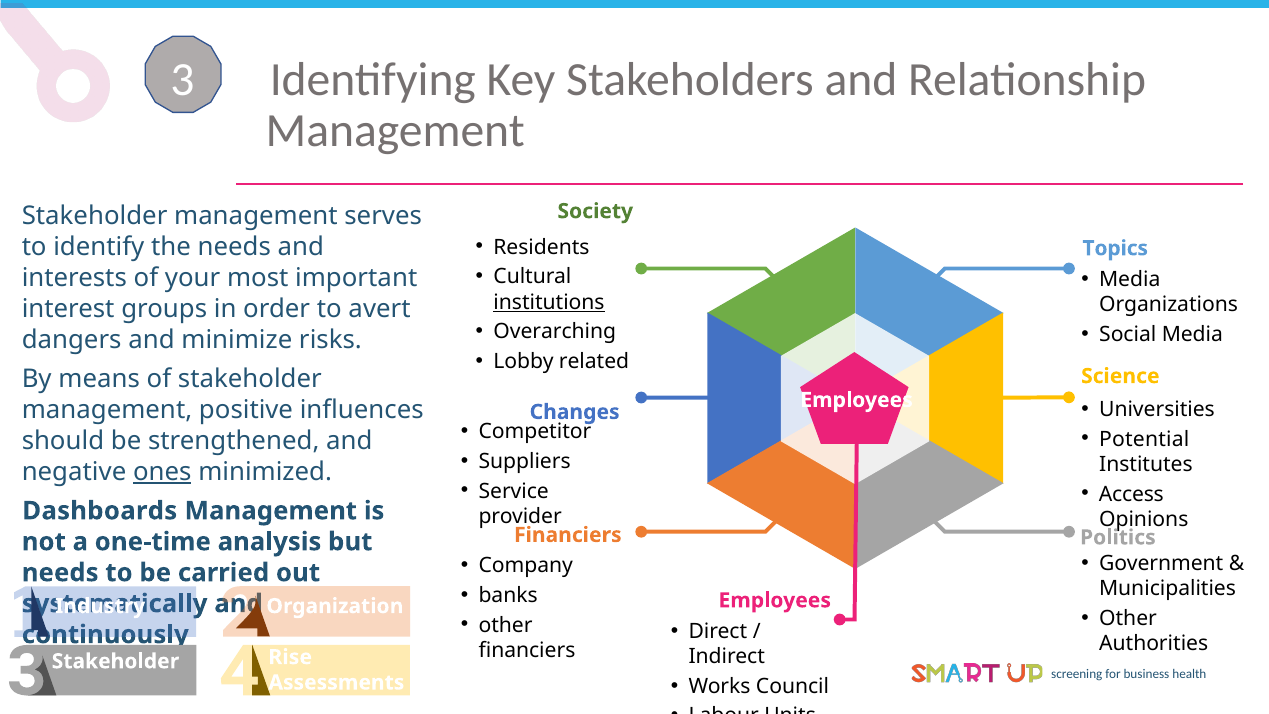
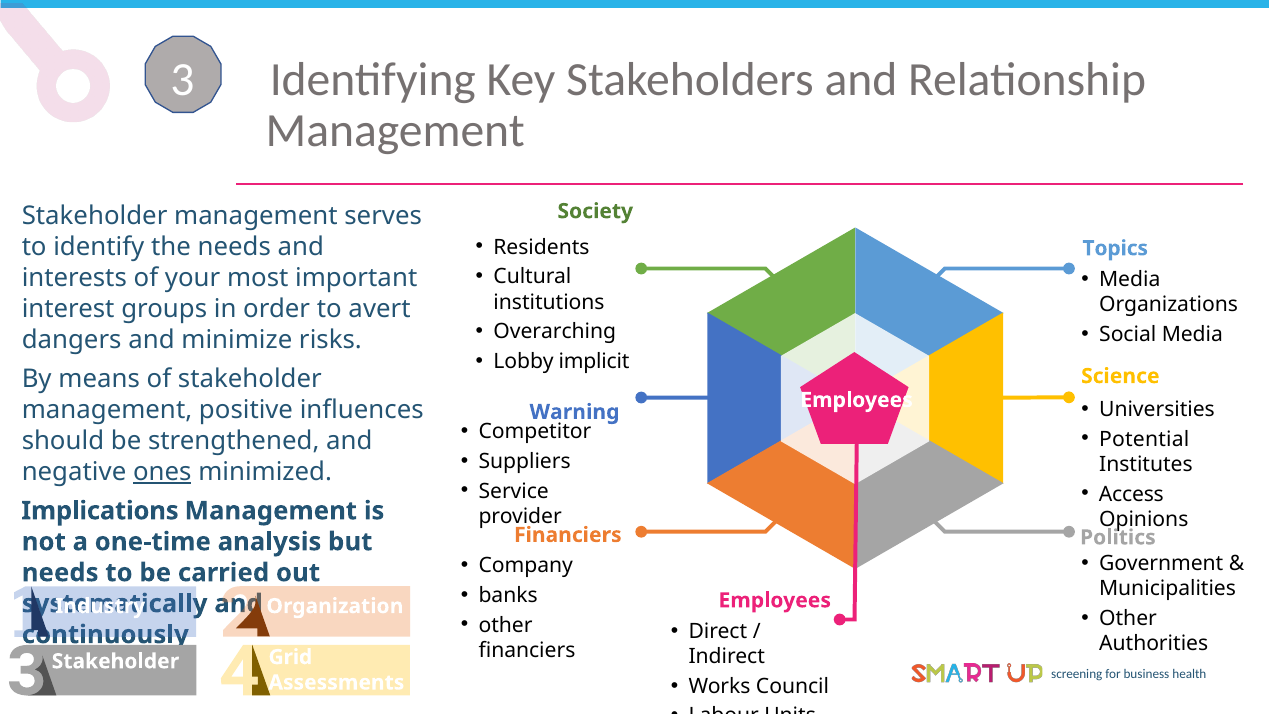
institutions underline: present -> none
related: related -> implicit
Changes: Changes -> Warning
Dashboards: Dashboards -> Implications
Rise: Rise -> Grid
